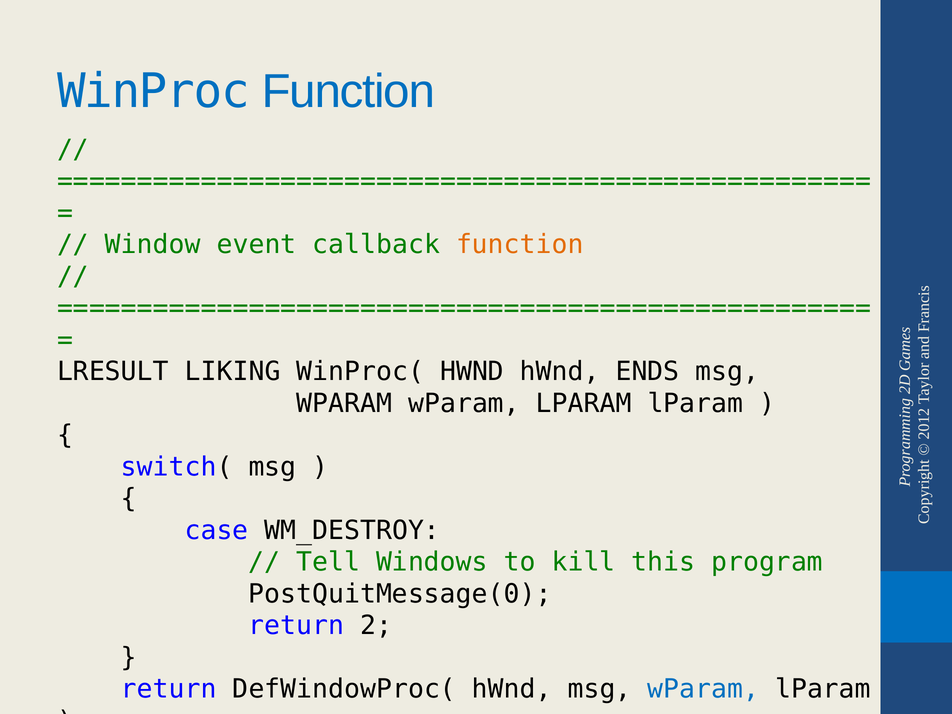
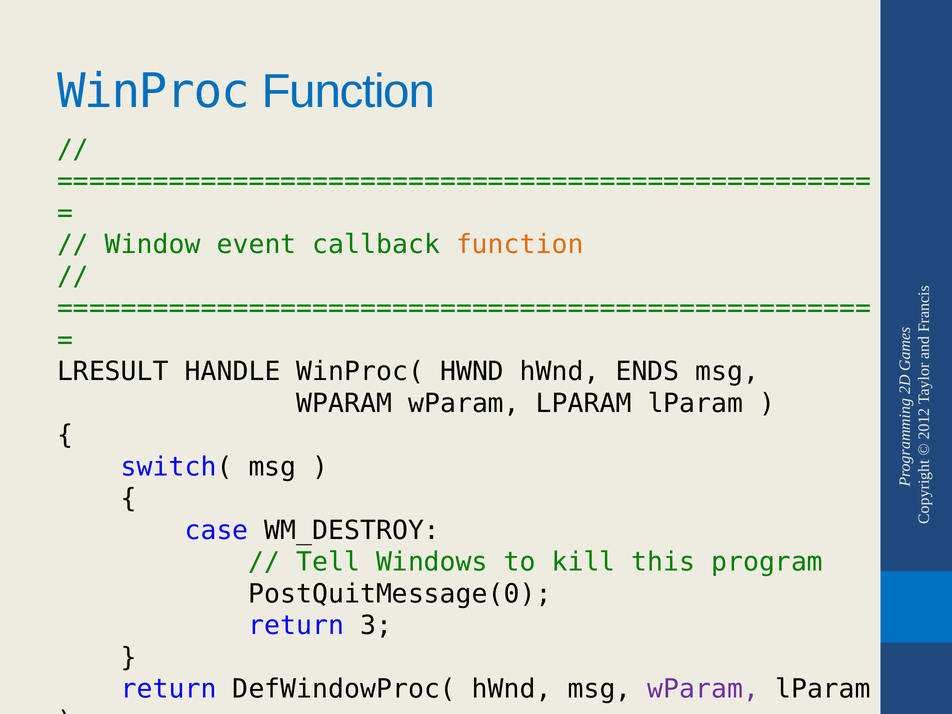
LIKING: LIKING -> HANDLE
return 2: 2 -> 3
wParam at (703, 689) colour: blue -> purple
